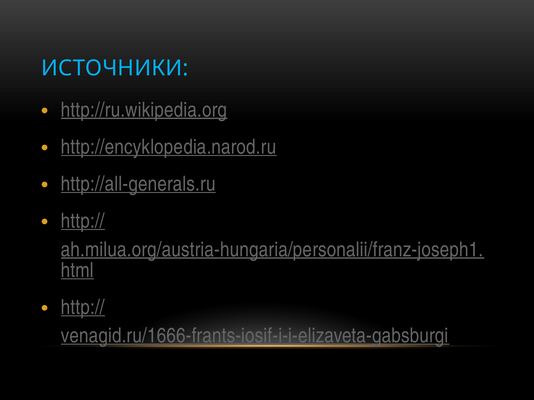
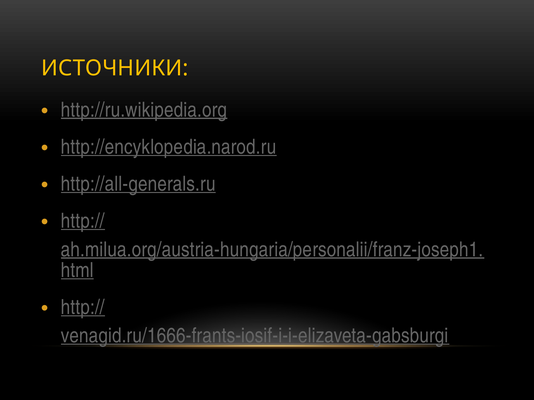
ИСТОЧНИКИ colour: light blue -> yellow
